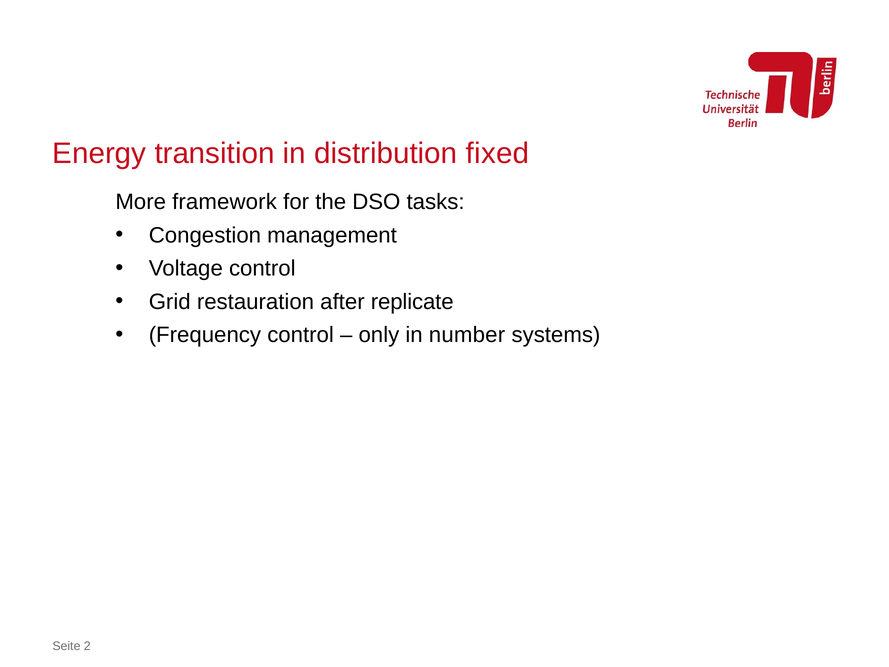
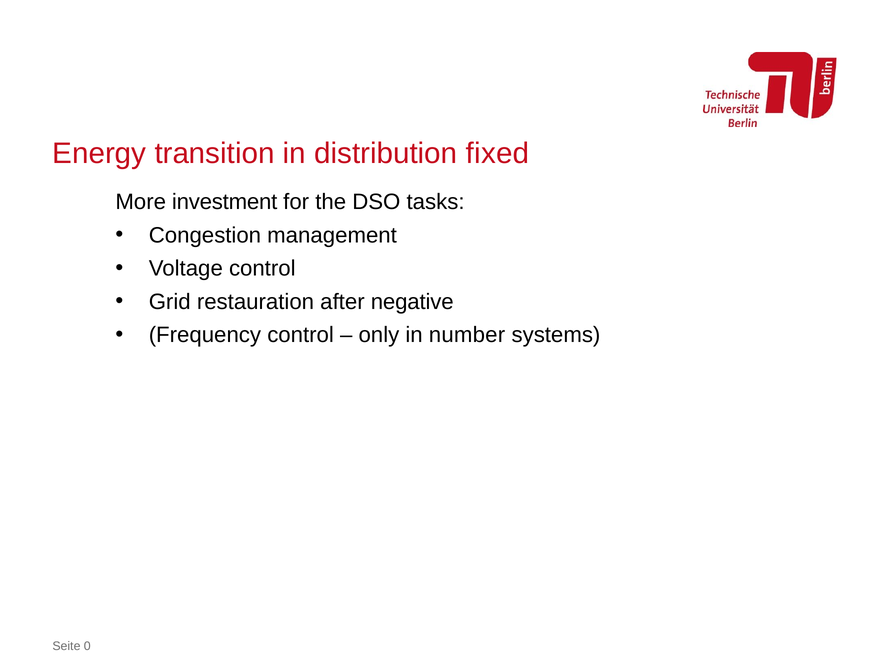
framework: framework -> investment
replicate: replicate -> negative
2: 2 -> 0
